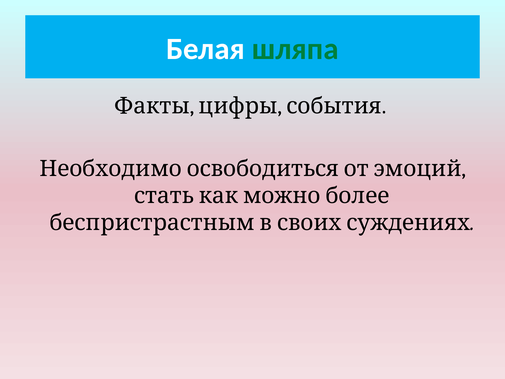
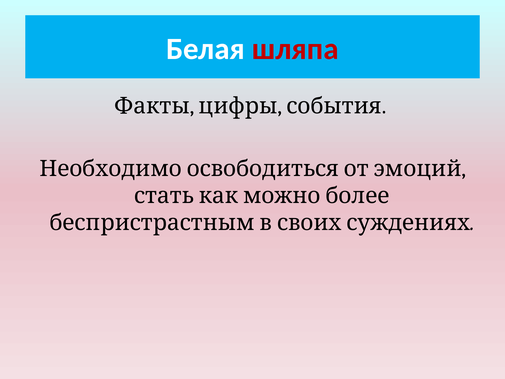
шляпа colour: green -> red
